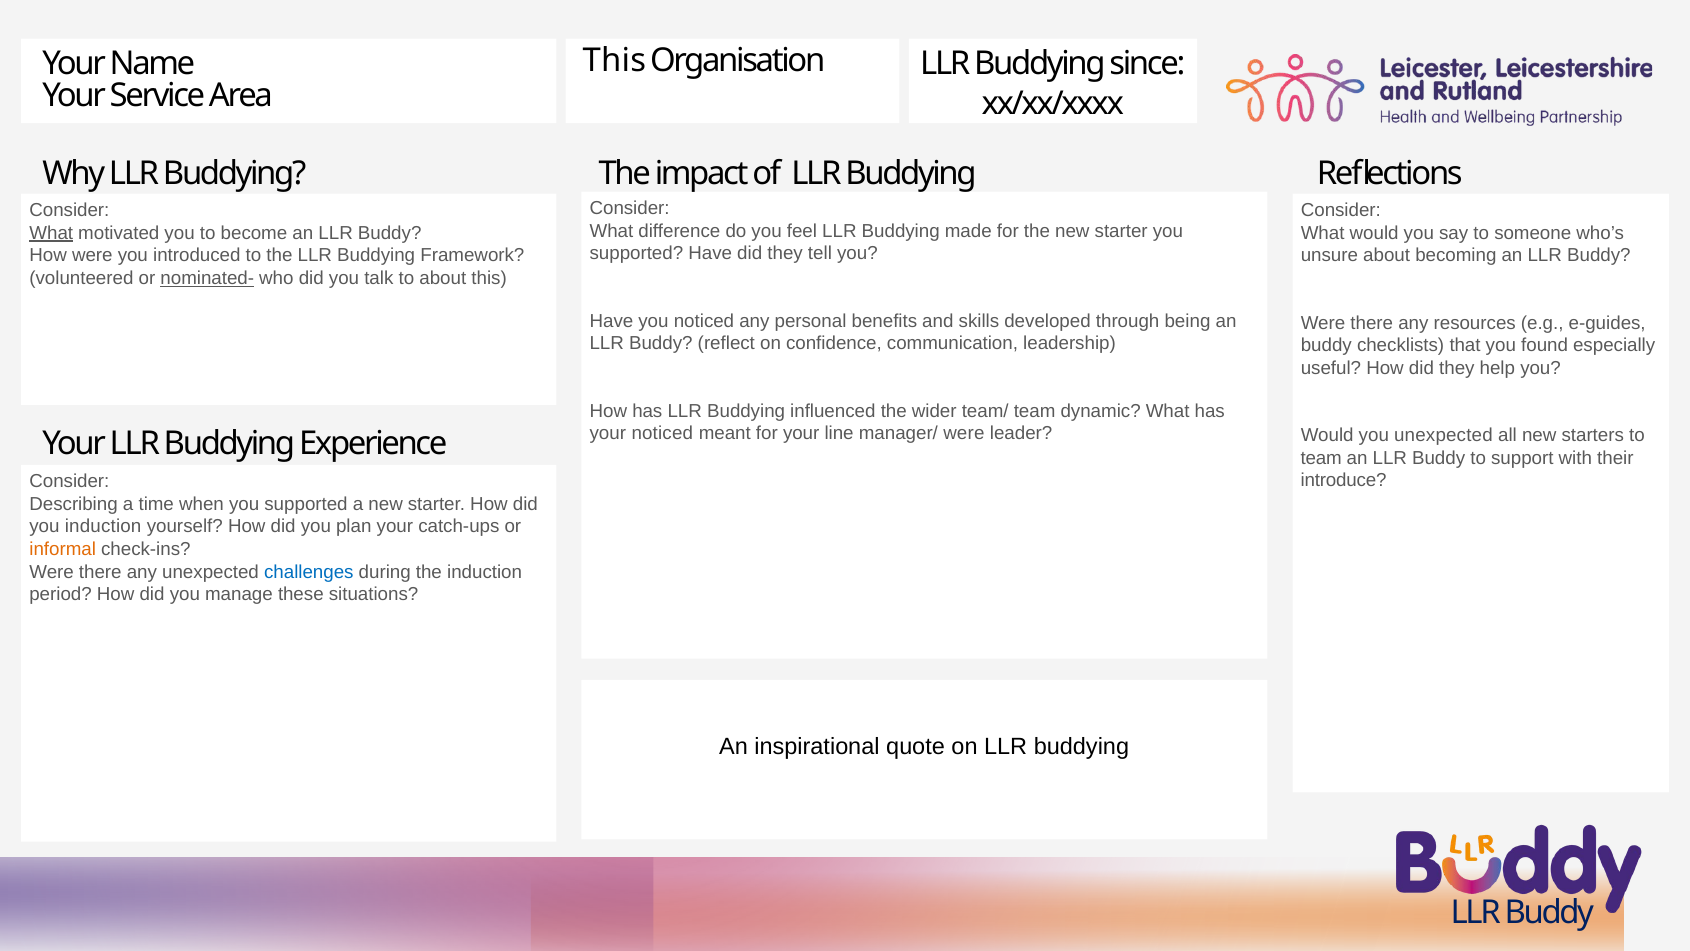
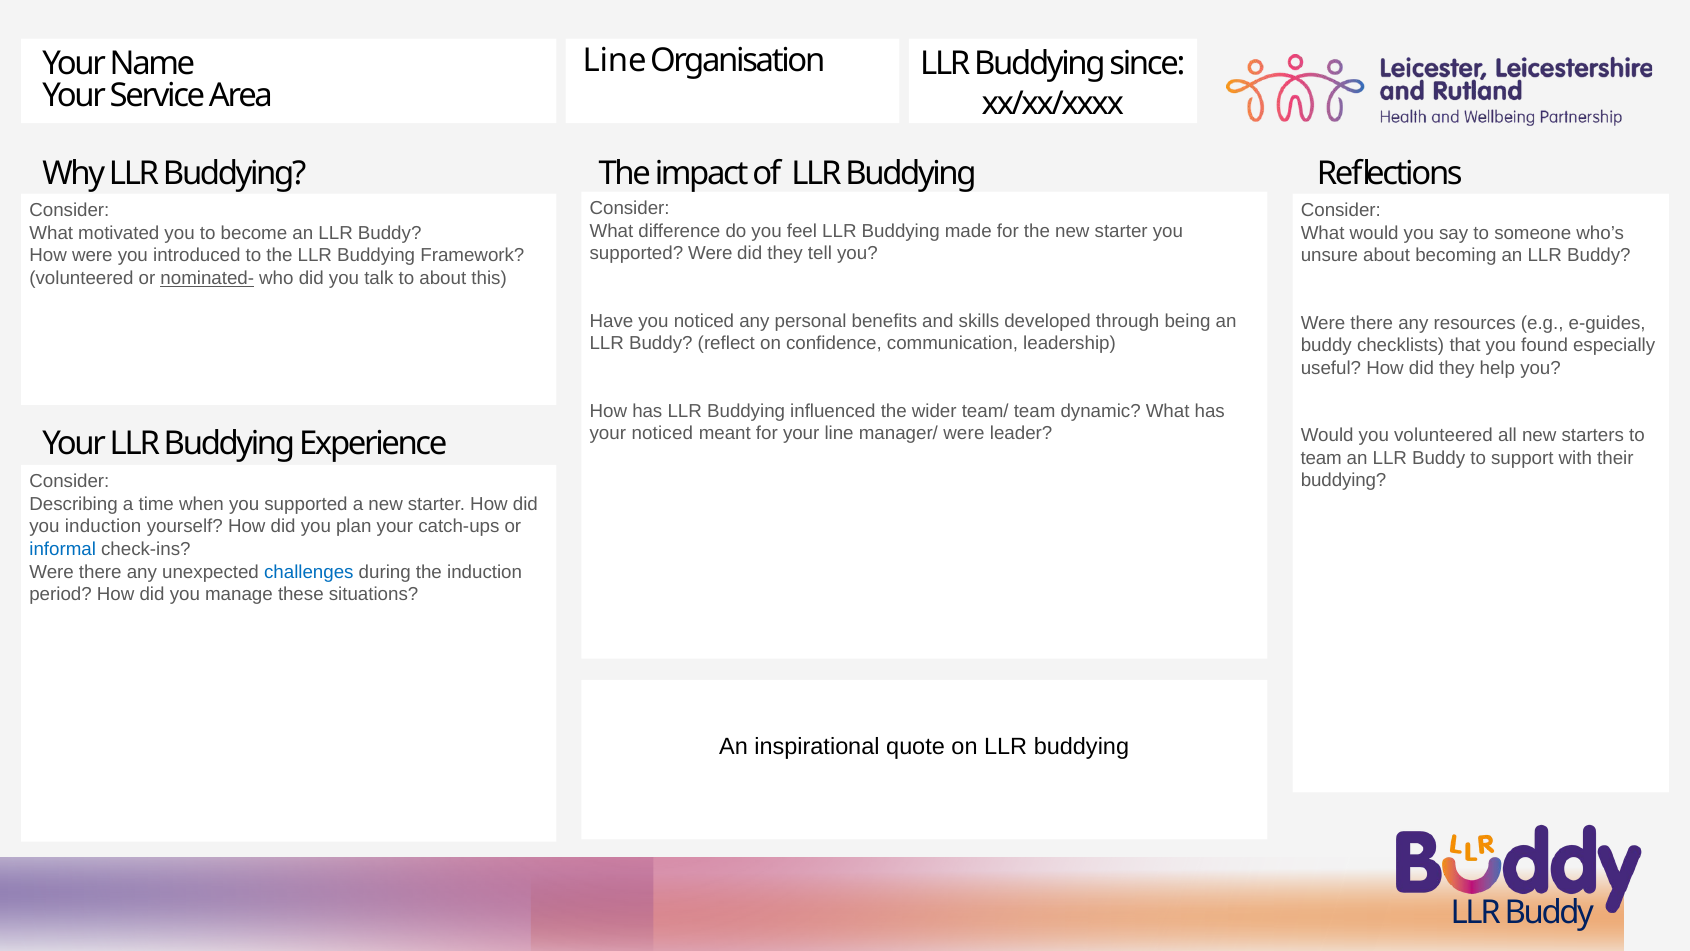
This at (614, 61): This -> Line
What at (51, 233) underline: present -> none
supported Have: Have -> Were
you unexpected: unexpected -> volunteered
introduce at (1344, 481): introduce -> buddying
informal colour: orange -> blue
